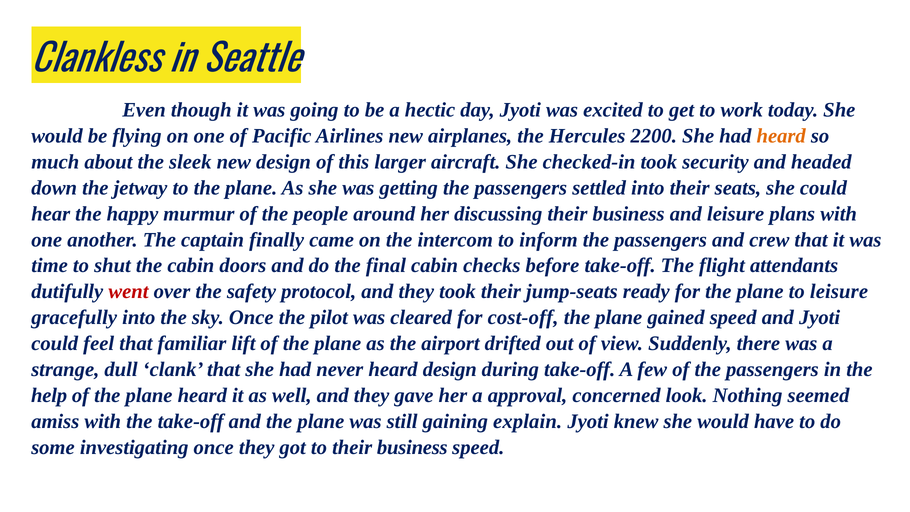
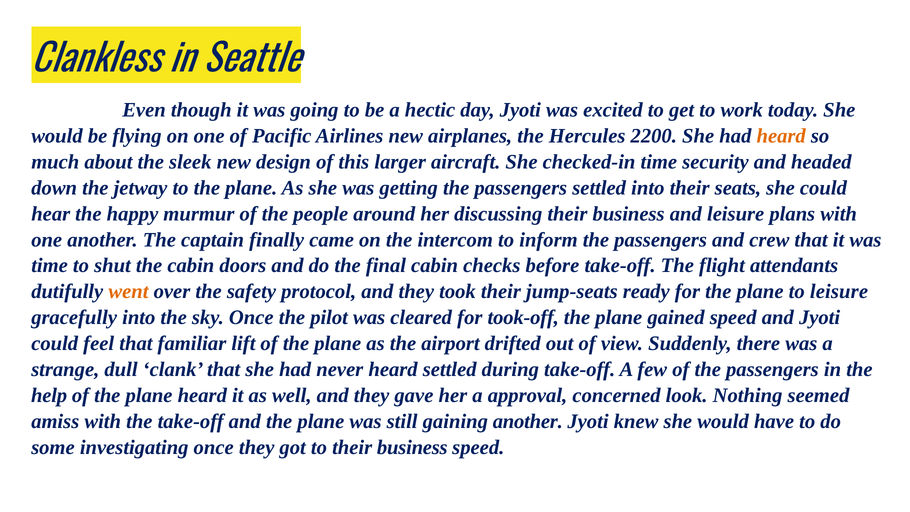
checked-in took: took -> time
went colour: red -> orange
cost-off: cost-off -> took-off
heard design: design -> settled
gaining explain: explain -> another
